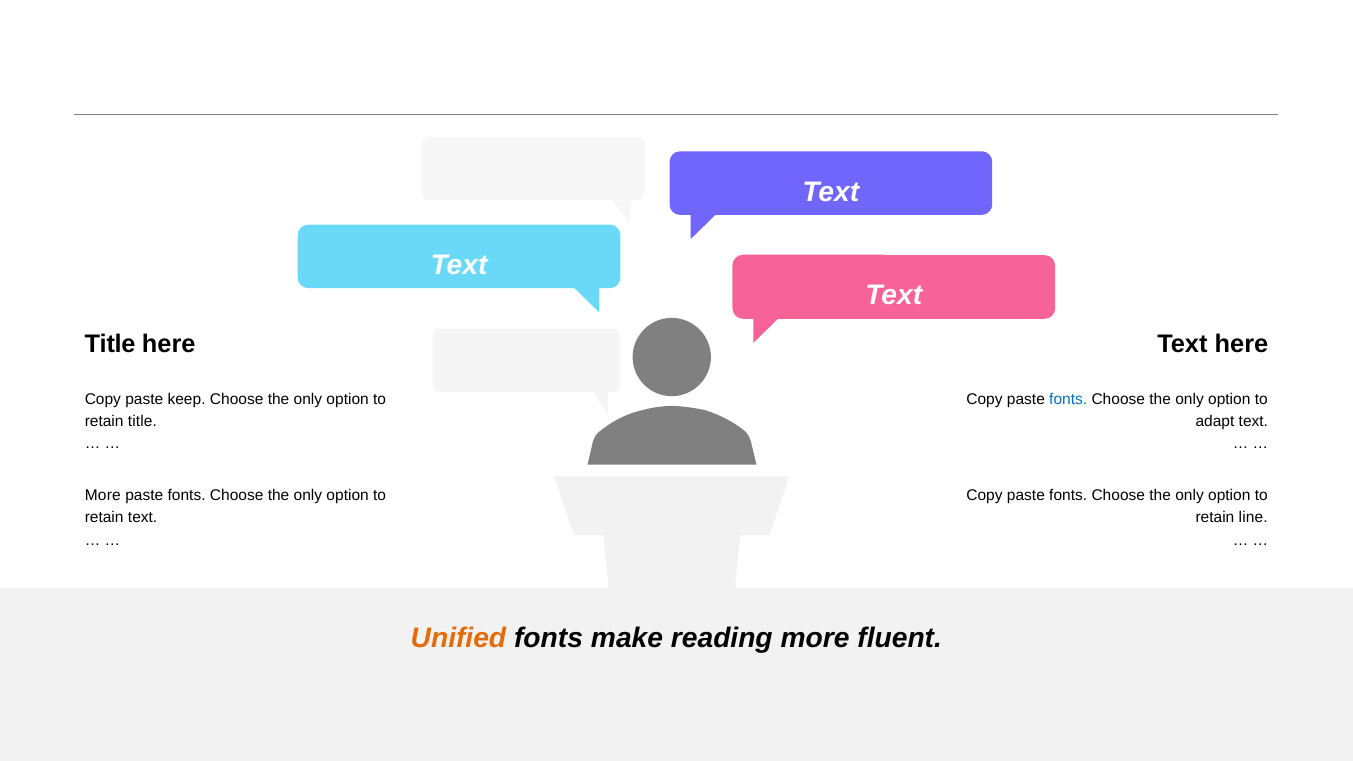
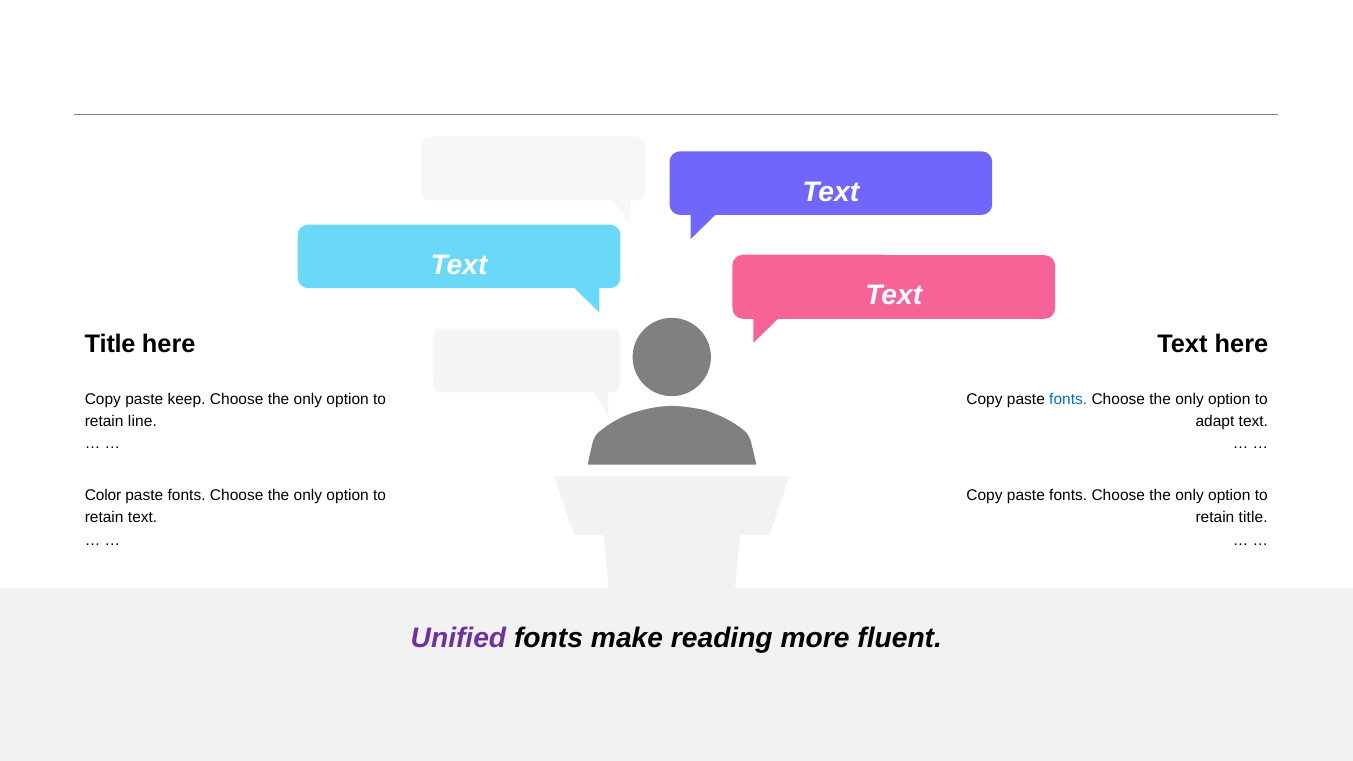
retain title: title -> line
More at (103, 496): More -> Color
retain line: line -> title
Unified colour: orange -> purple
